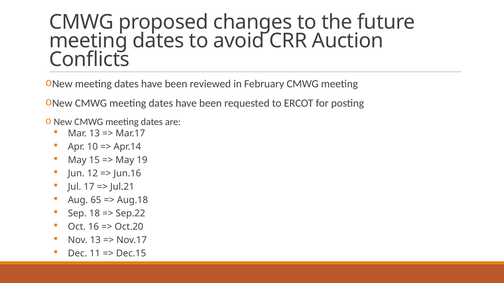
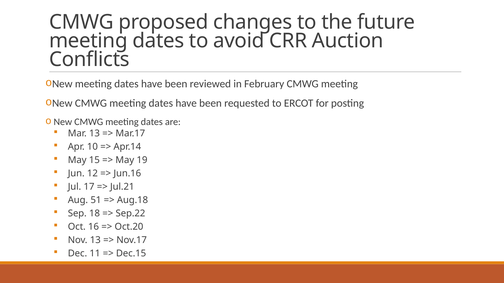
65: 65 -> 51
